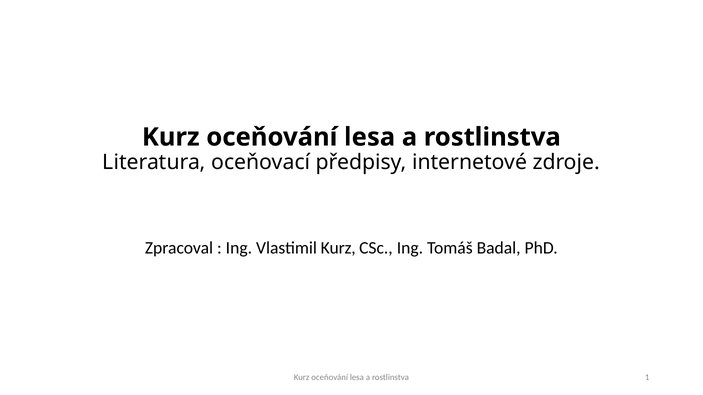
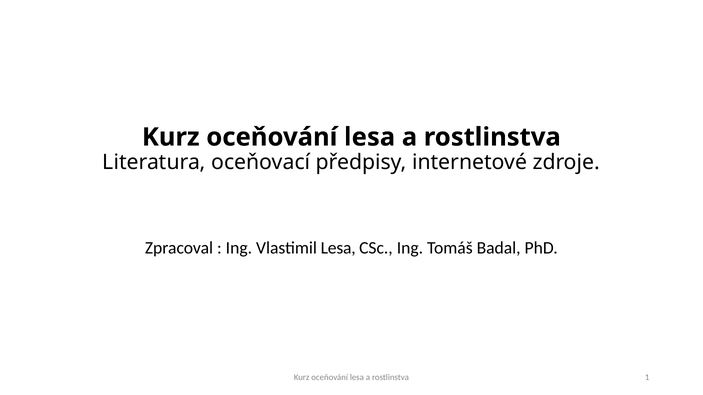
Vlastimil Kurz: Kurz -> Lesa
